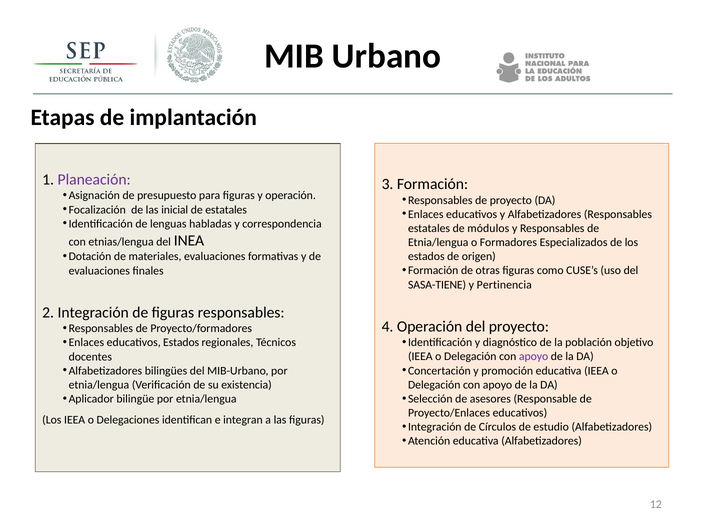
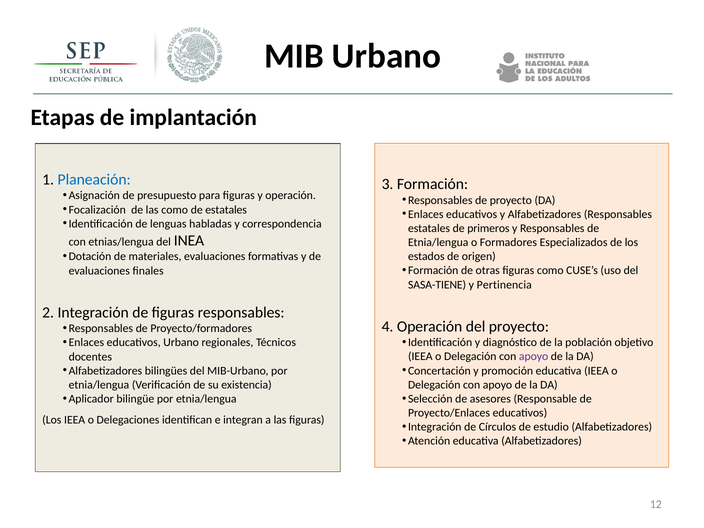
Planeación colour: purple -> blue
las inicial: inicial -> como
módulos: módulos -> primeros
educativos Estados: Estados -> Urbano
